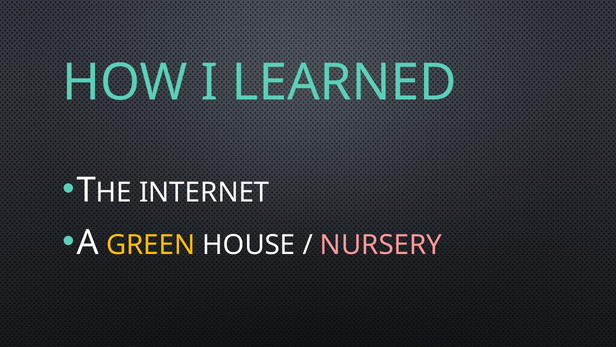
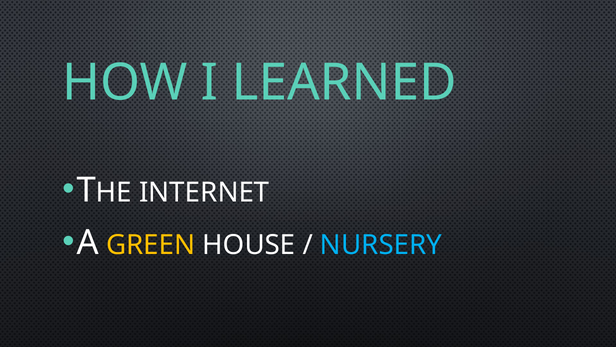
NURSERY colour: pink -> light blue
